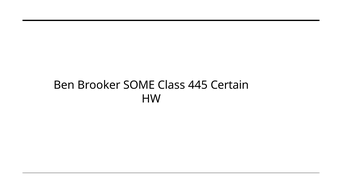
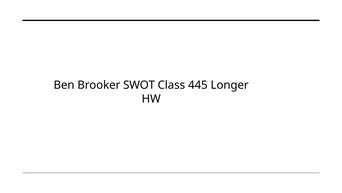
SOME: SOME -> SWOT
Certain: Certain -> Longer
